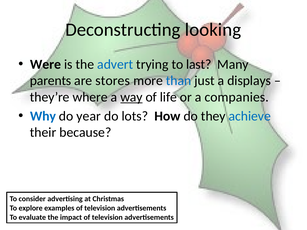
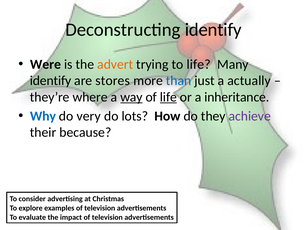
Deconstructing looking: looking -> identify
advert colour: blue -> orange
to last: last -> life
parents at (51, 81): parents -> identify
displays: displays -> actually
life at (168, 97) underline: none -> present
companies: companies -> inheritance
year: year -> very
achieve colour: blue -> purple
